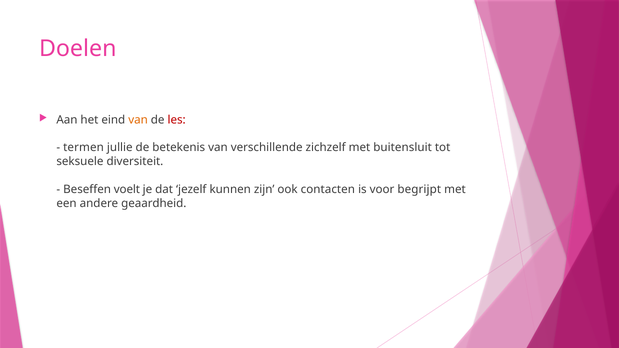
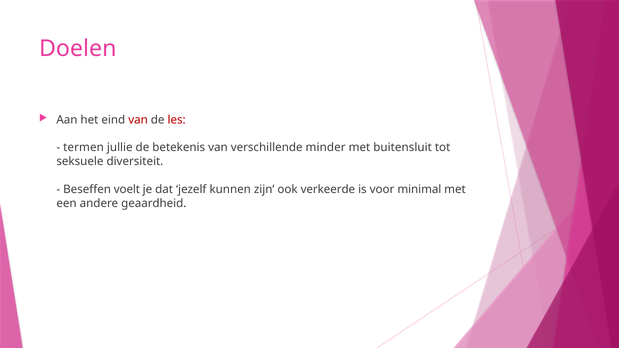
van at (138, 120) colour: orange -> red
zichzelf: zichzelf -> minder
contacten: contacten -> verkeerde
begrijpt: begrijpt -> minimal
